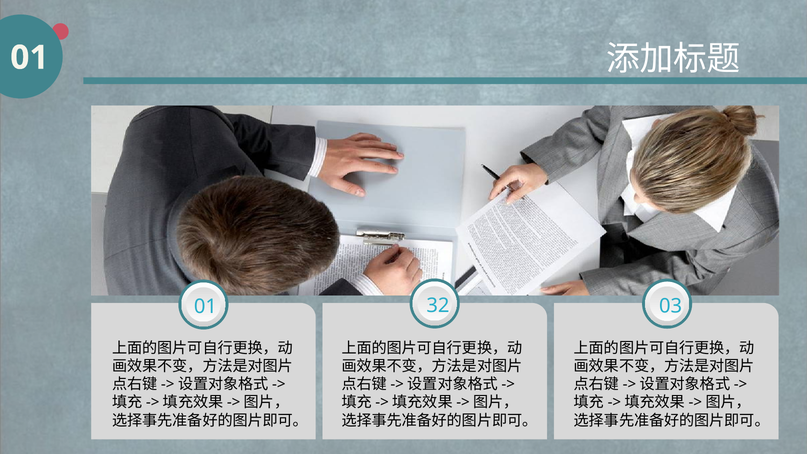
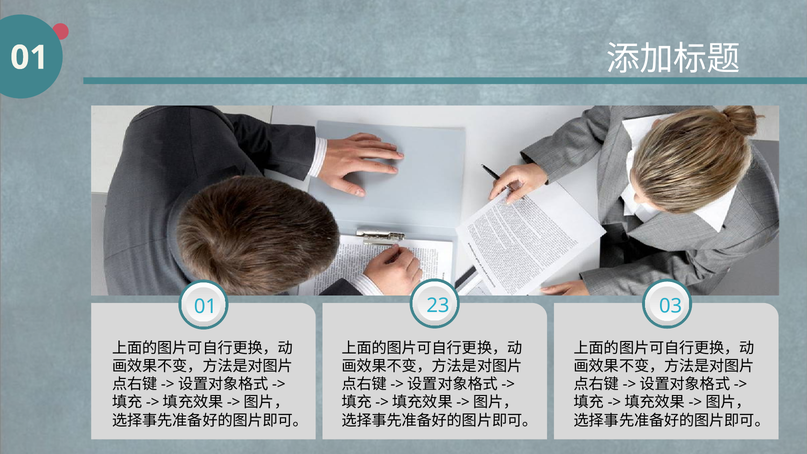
32: 32 -> 23
